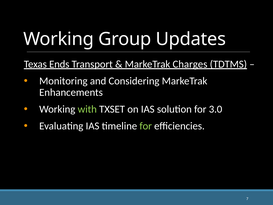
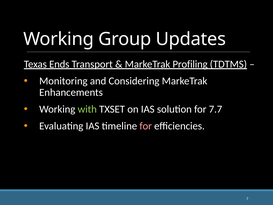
Charges: Charges -> Profiling
3.0: 3.0 -> 7.7
for at (146, 126) colour: light green -> pink
